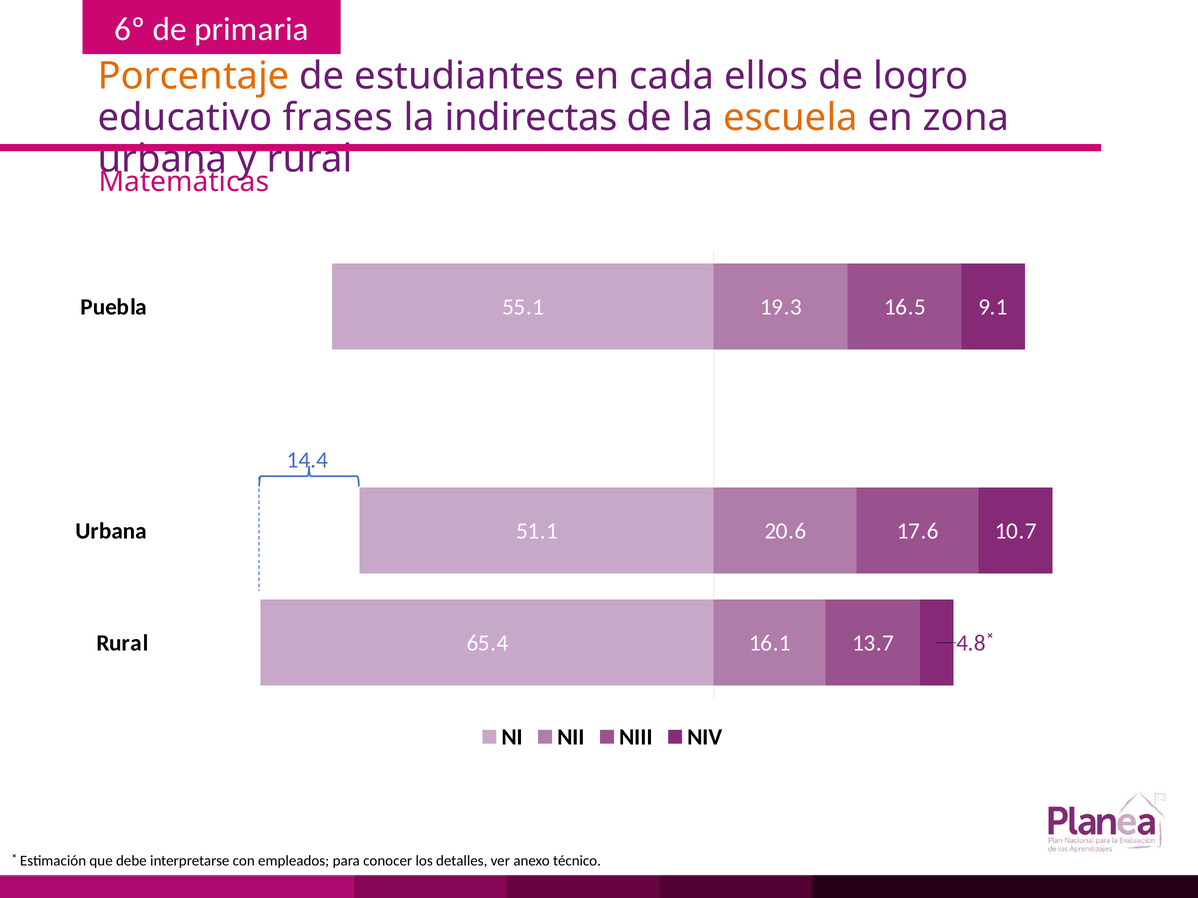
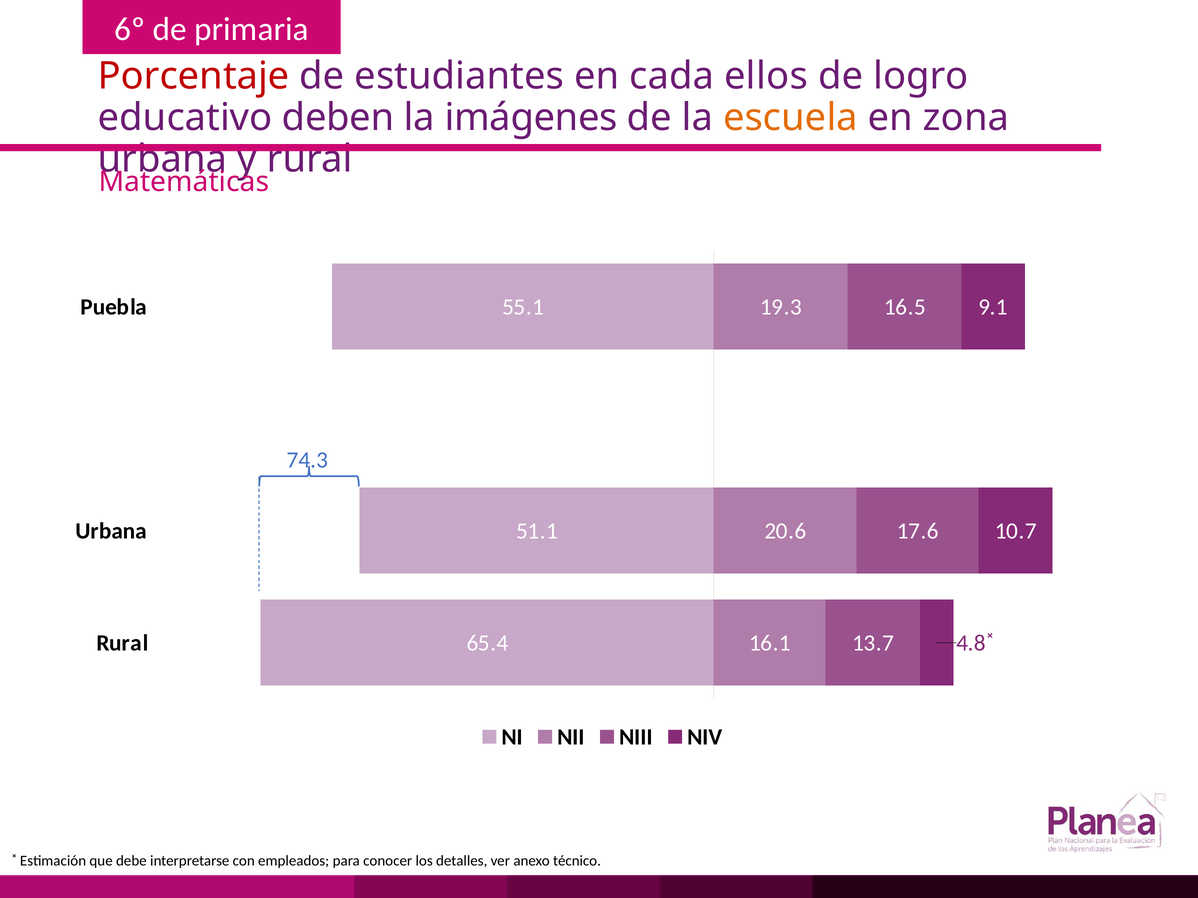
Porcentaje colour: orange -> red
frases: frases -> deben
indirectas: indirectas -> imágenes
14.4: 14.4 -> 74.3
